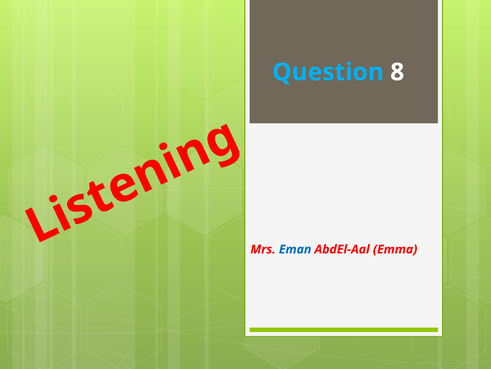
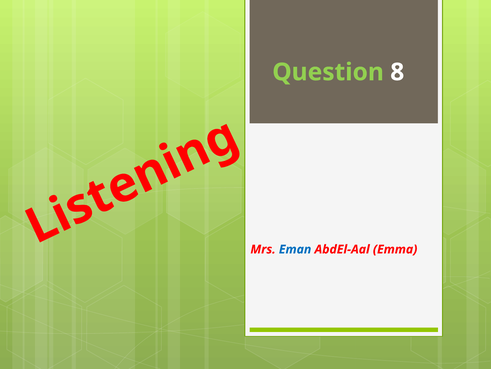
Question colour: light blue -> light green
